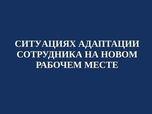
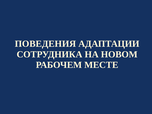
СИТУАЦИЯХ: СИТУАЦИЯХ -> ПОВЕДЕНИЯ
